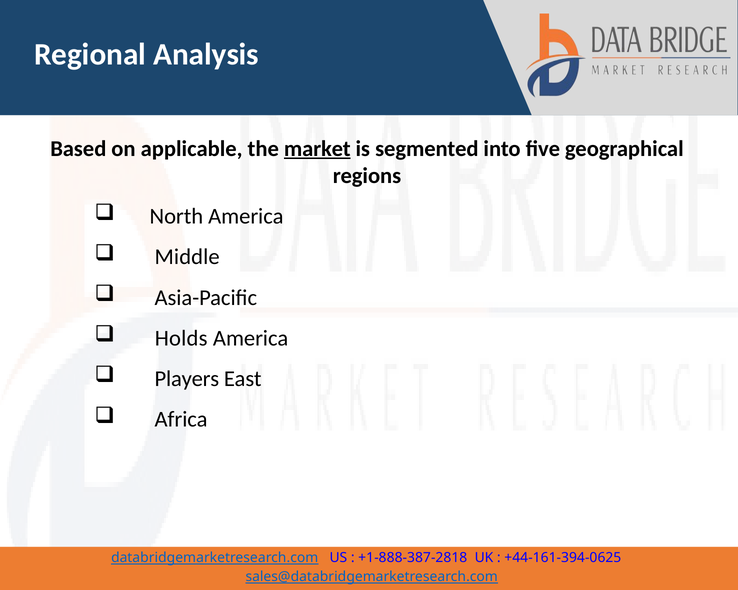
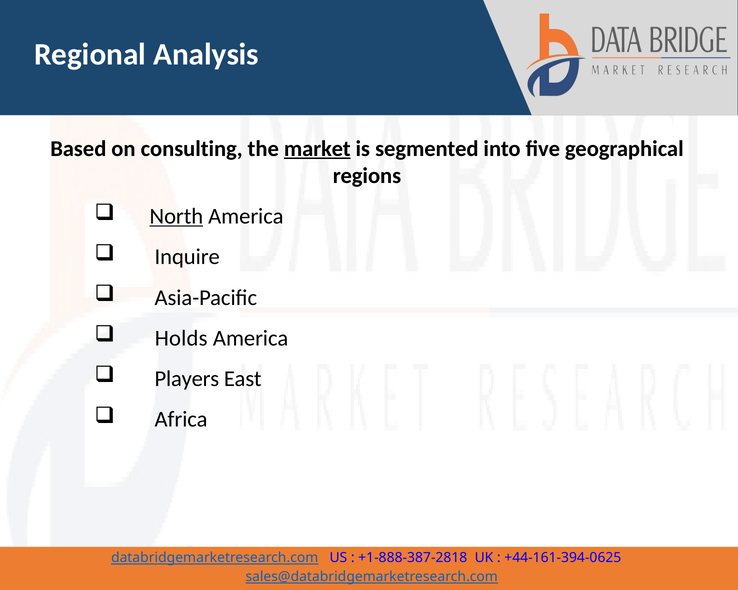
applicable: applicable -> consulting
North underline: none -> present
Middle: Middle -> Inquire
